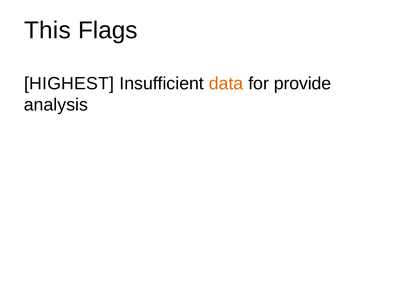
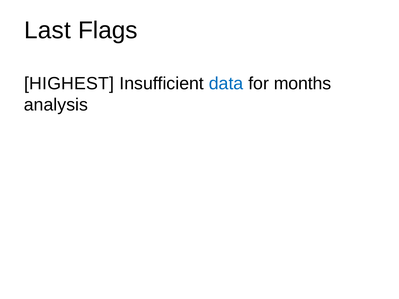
This: This -> Last
data colour: orange -> blue
provide: provide -> months
